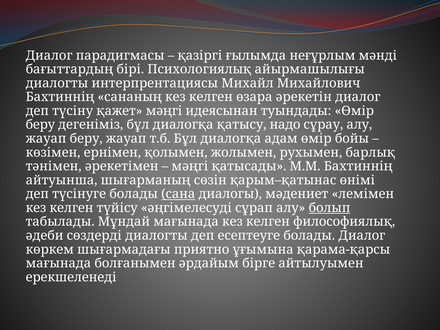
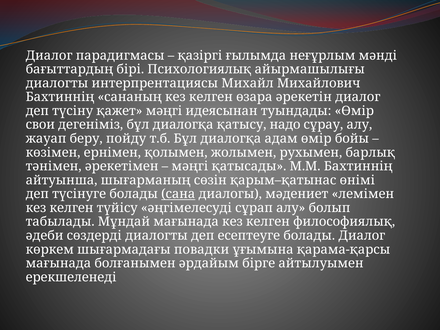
беру at (40, 125): беру -> свои
беру жауап: жауап -> пойду
болып underline: present -> none
приятно: приятно -> повадки
